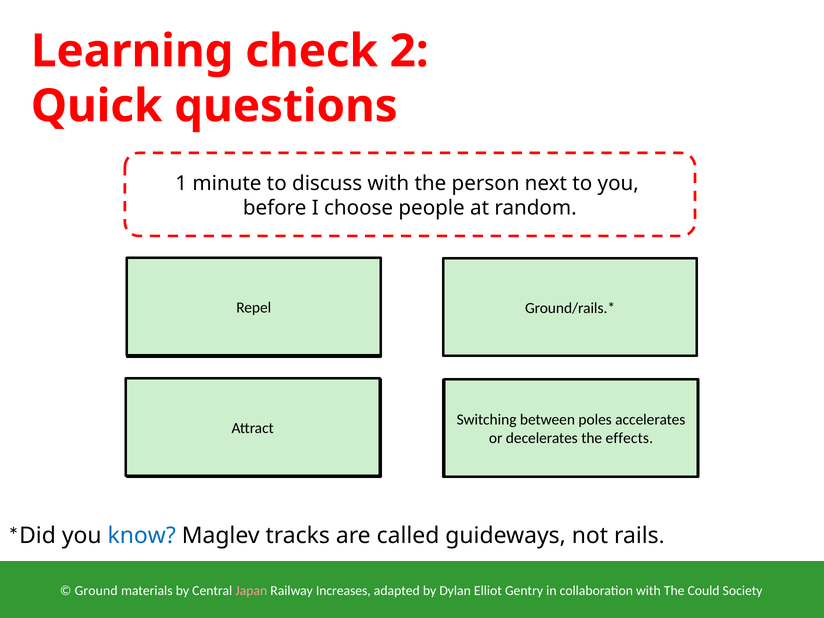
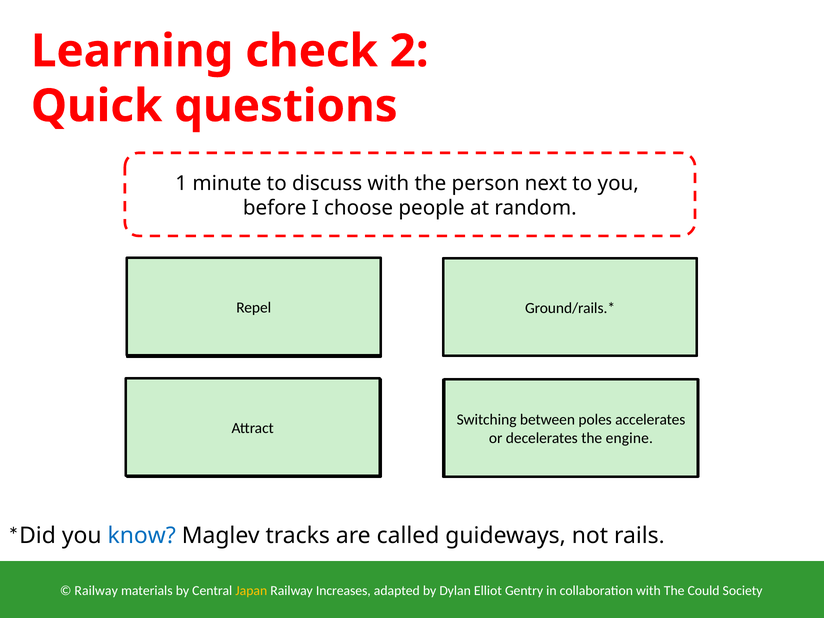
effects: effects -> engine
Ground at (96, 591): Ground -> Railway
Japan colour: pink -> yellow
